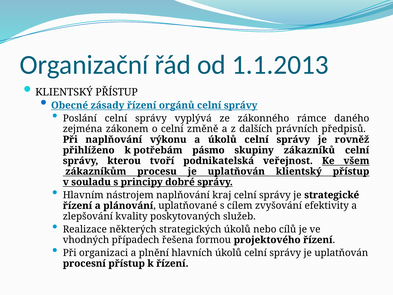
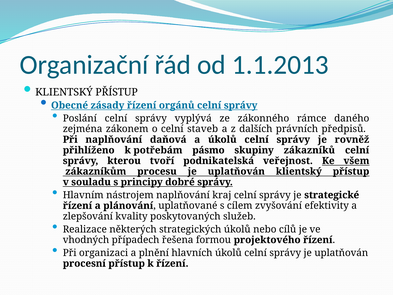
změně: změně -> staveb
výkonu: výkonu -> daňová
